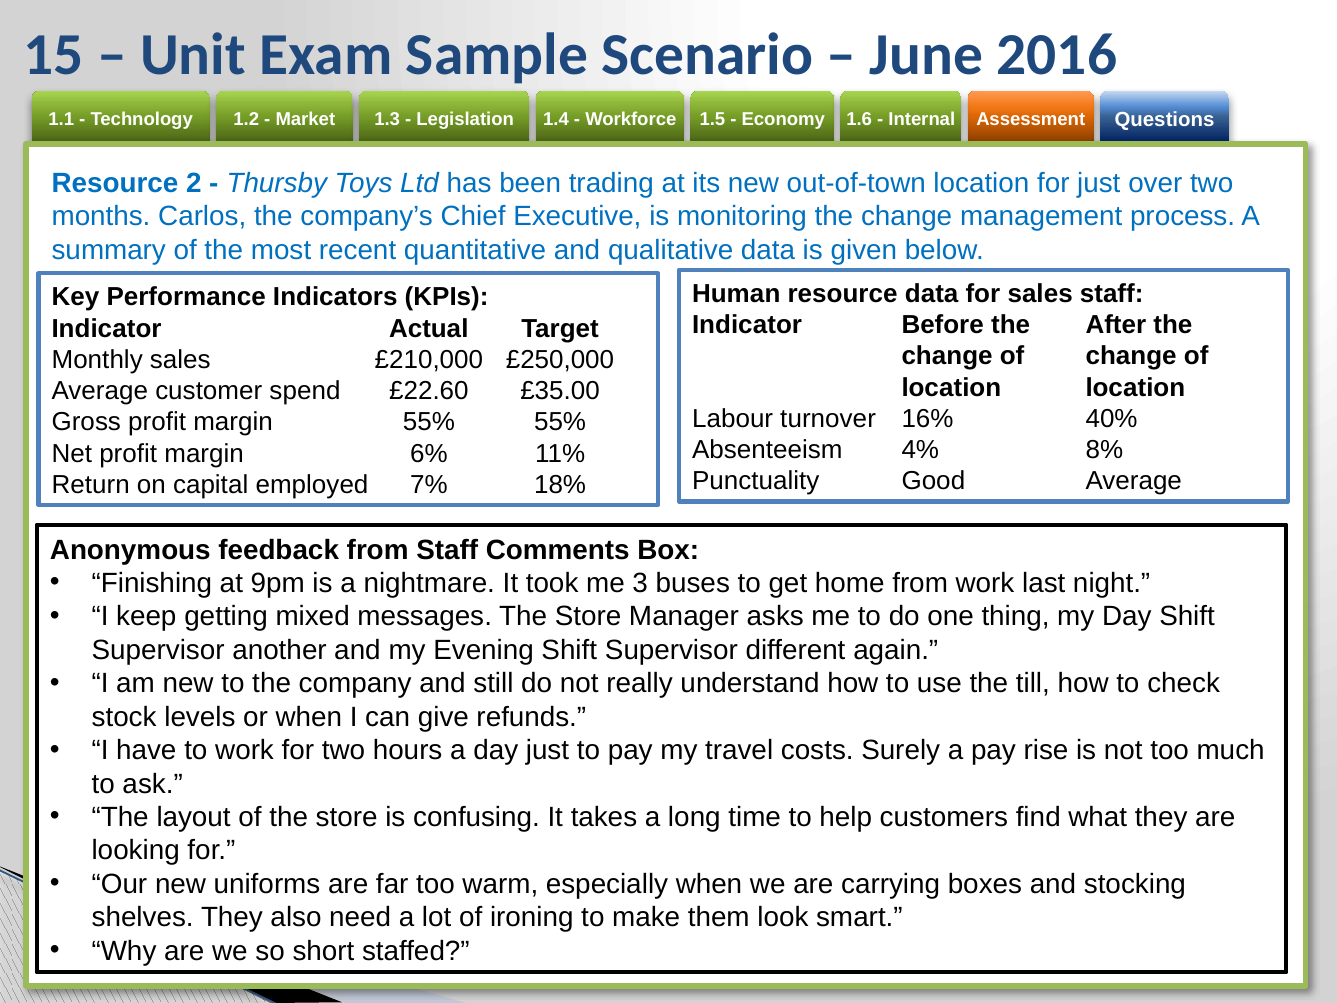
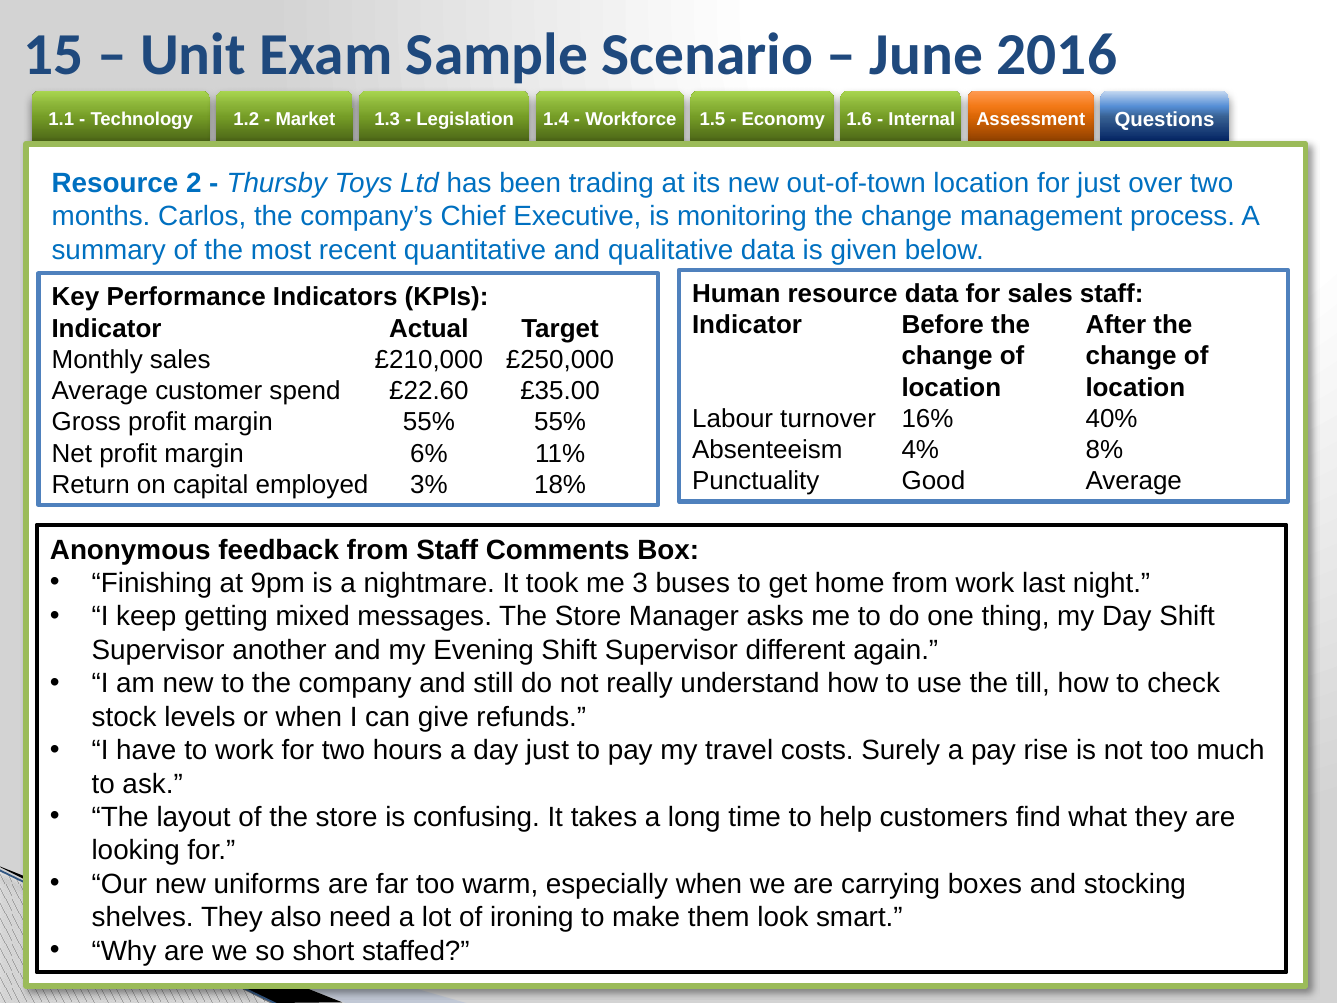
7%: 7% -> 3%
